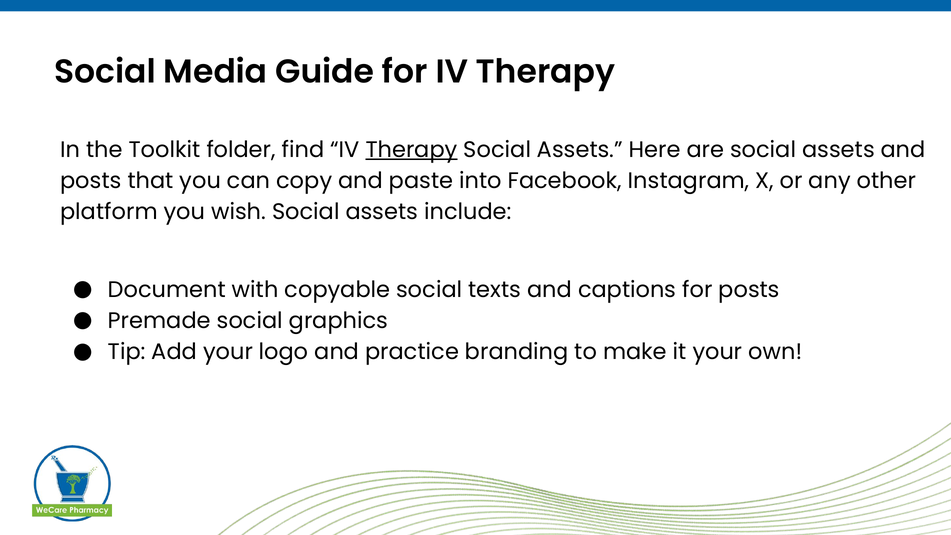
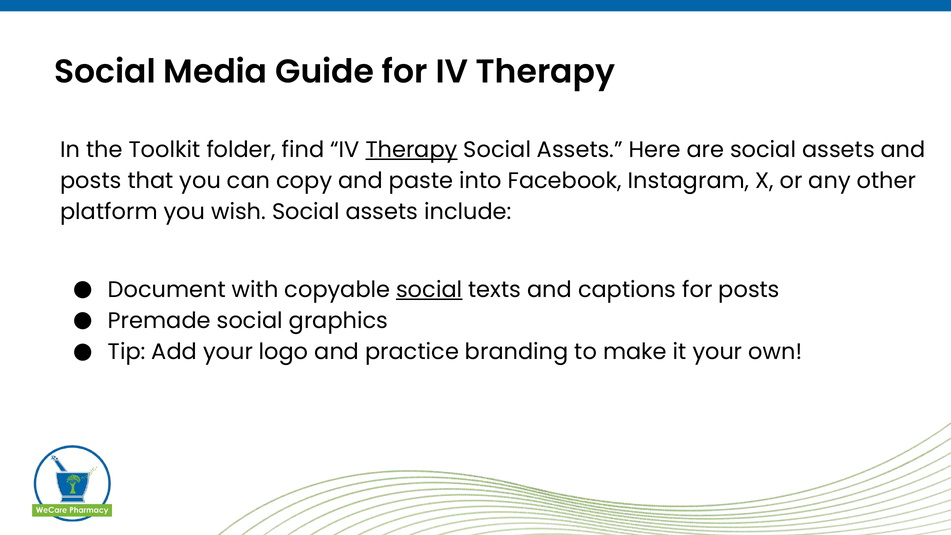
social at (429, 290) underline: none -> present
